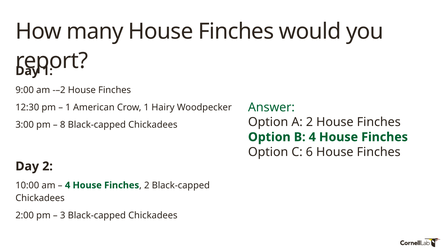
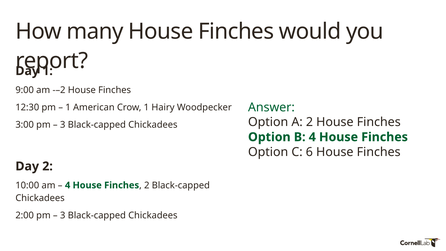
8 at (63, 125): 8 -> 3
